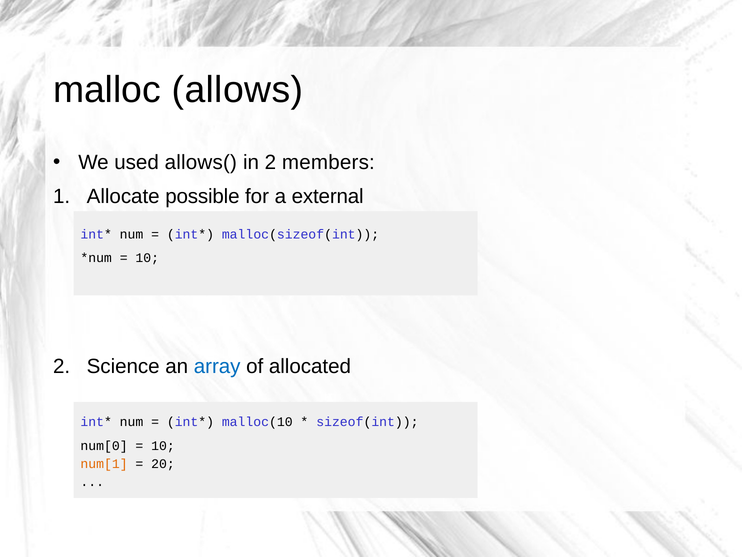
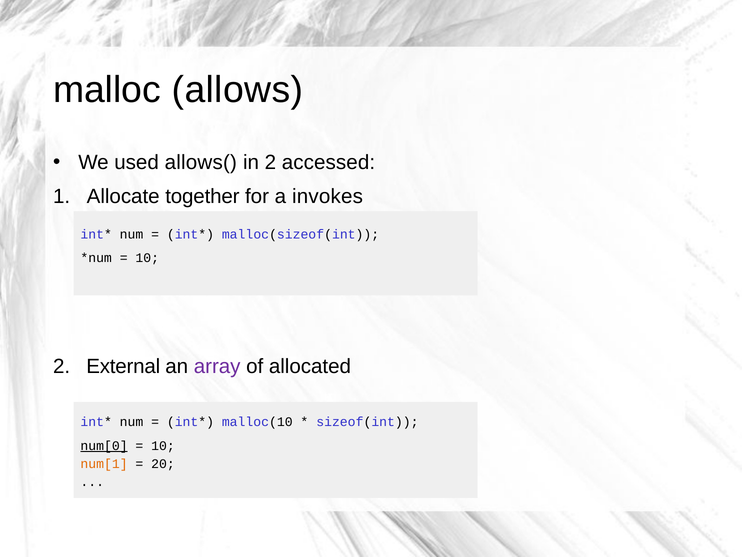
members: members -> accessed
possible: possible -> together
external: external -> invokes
Science: Science -> External
array colour: blue -> purple
num[0 underline: none -> present
